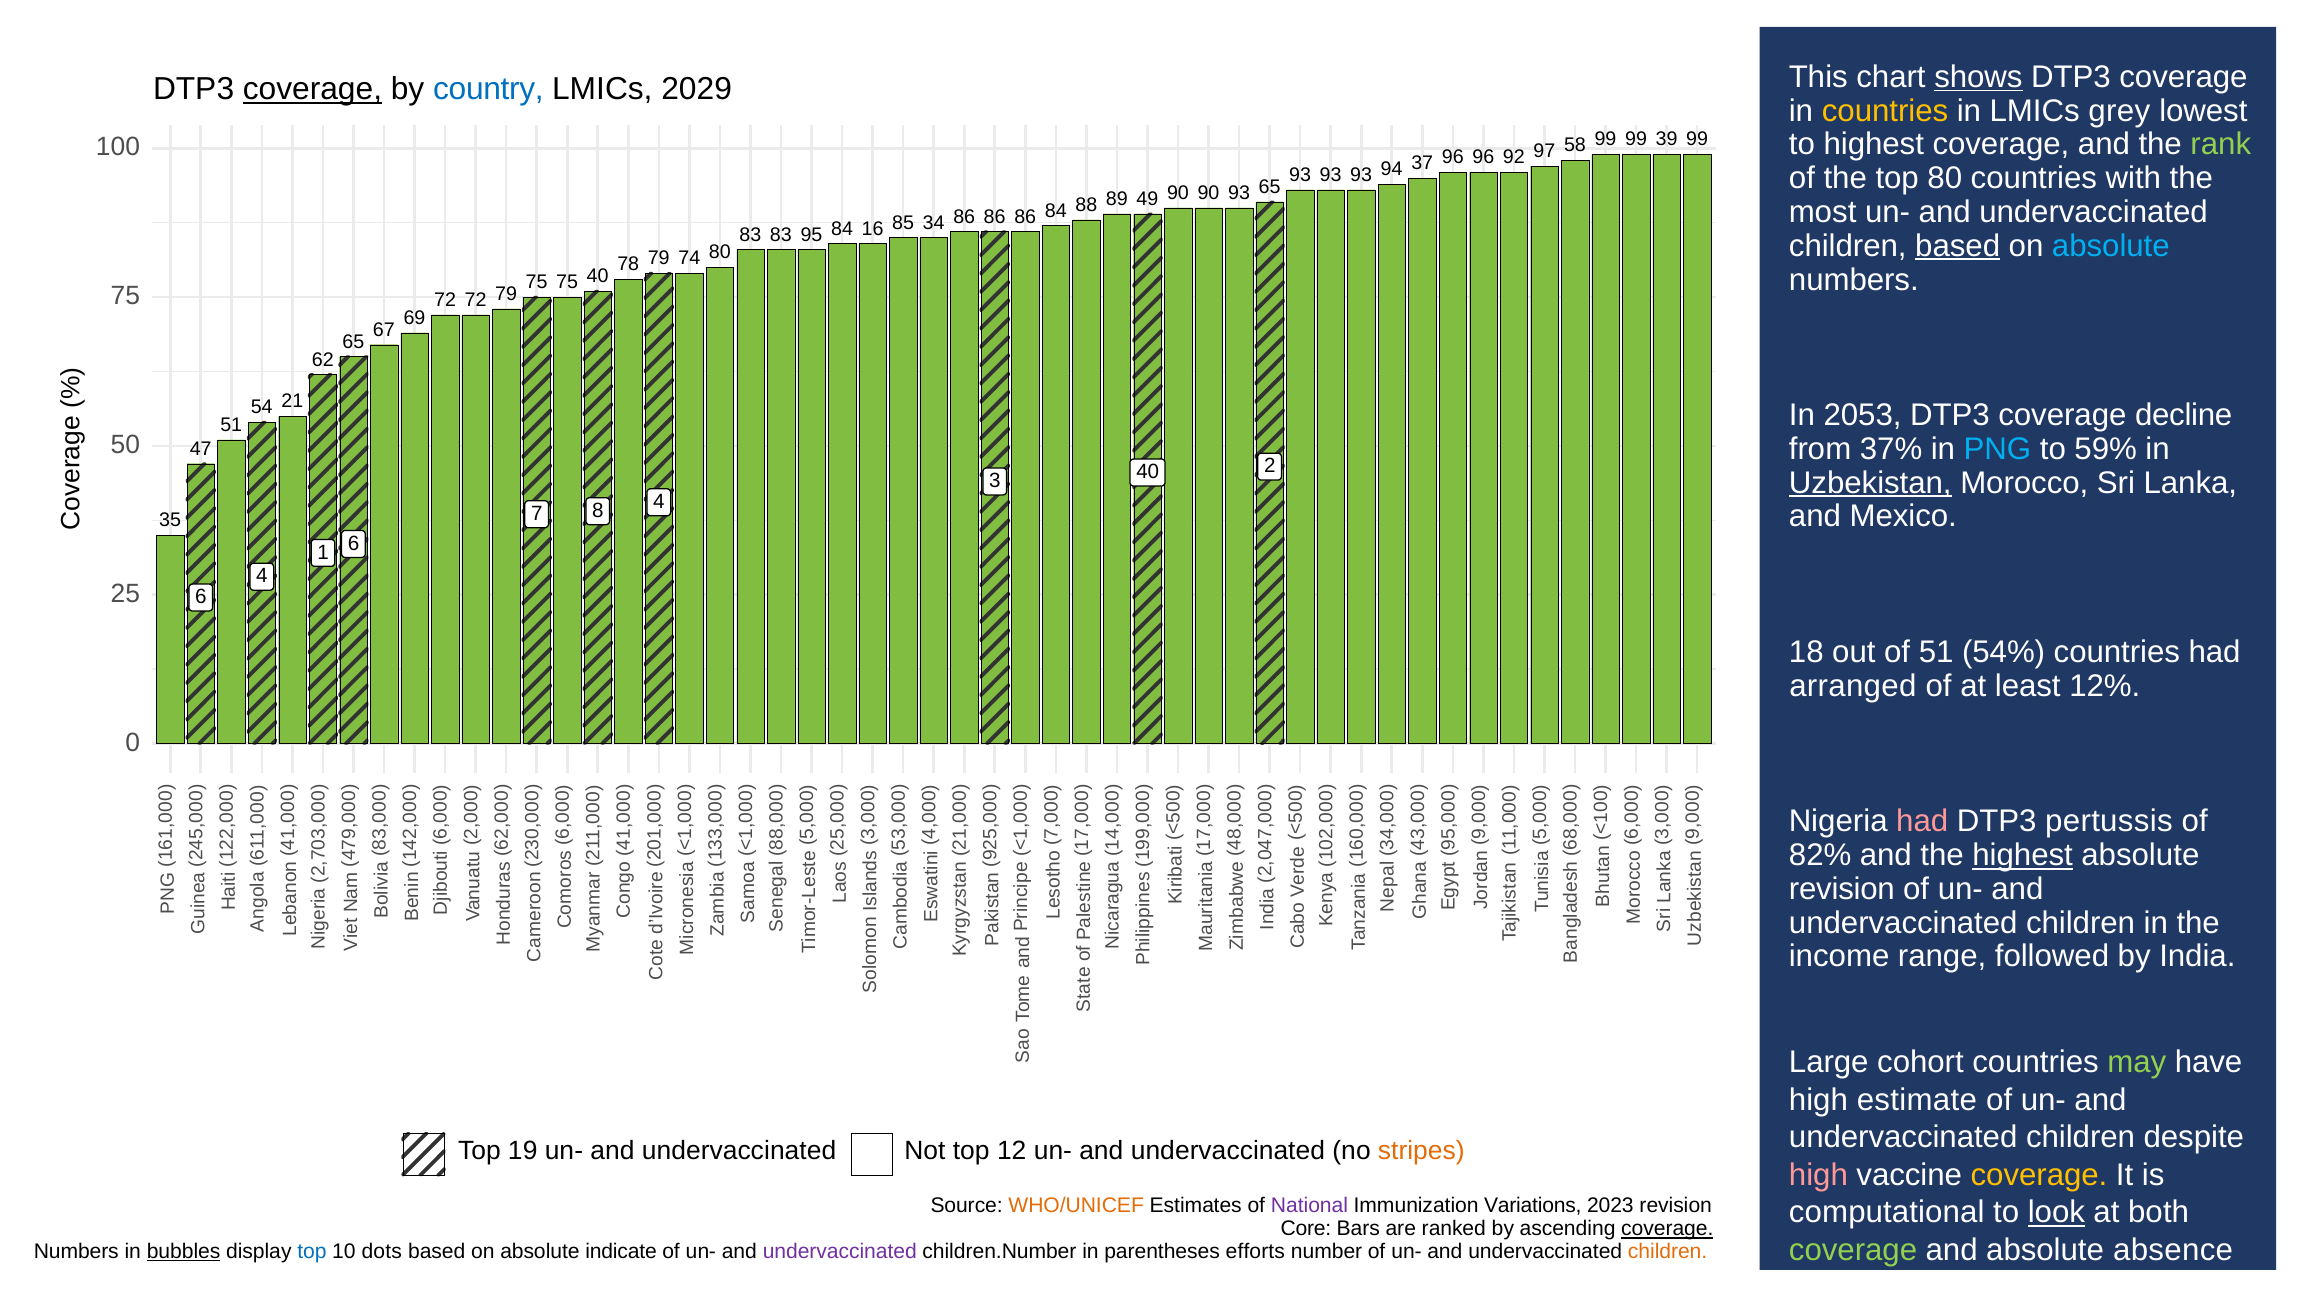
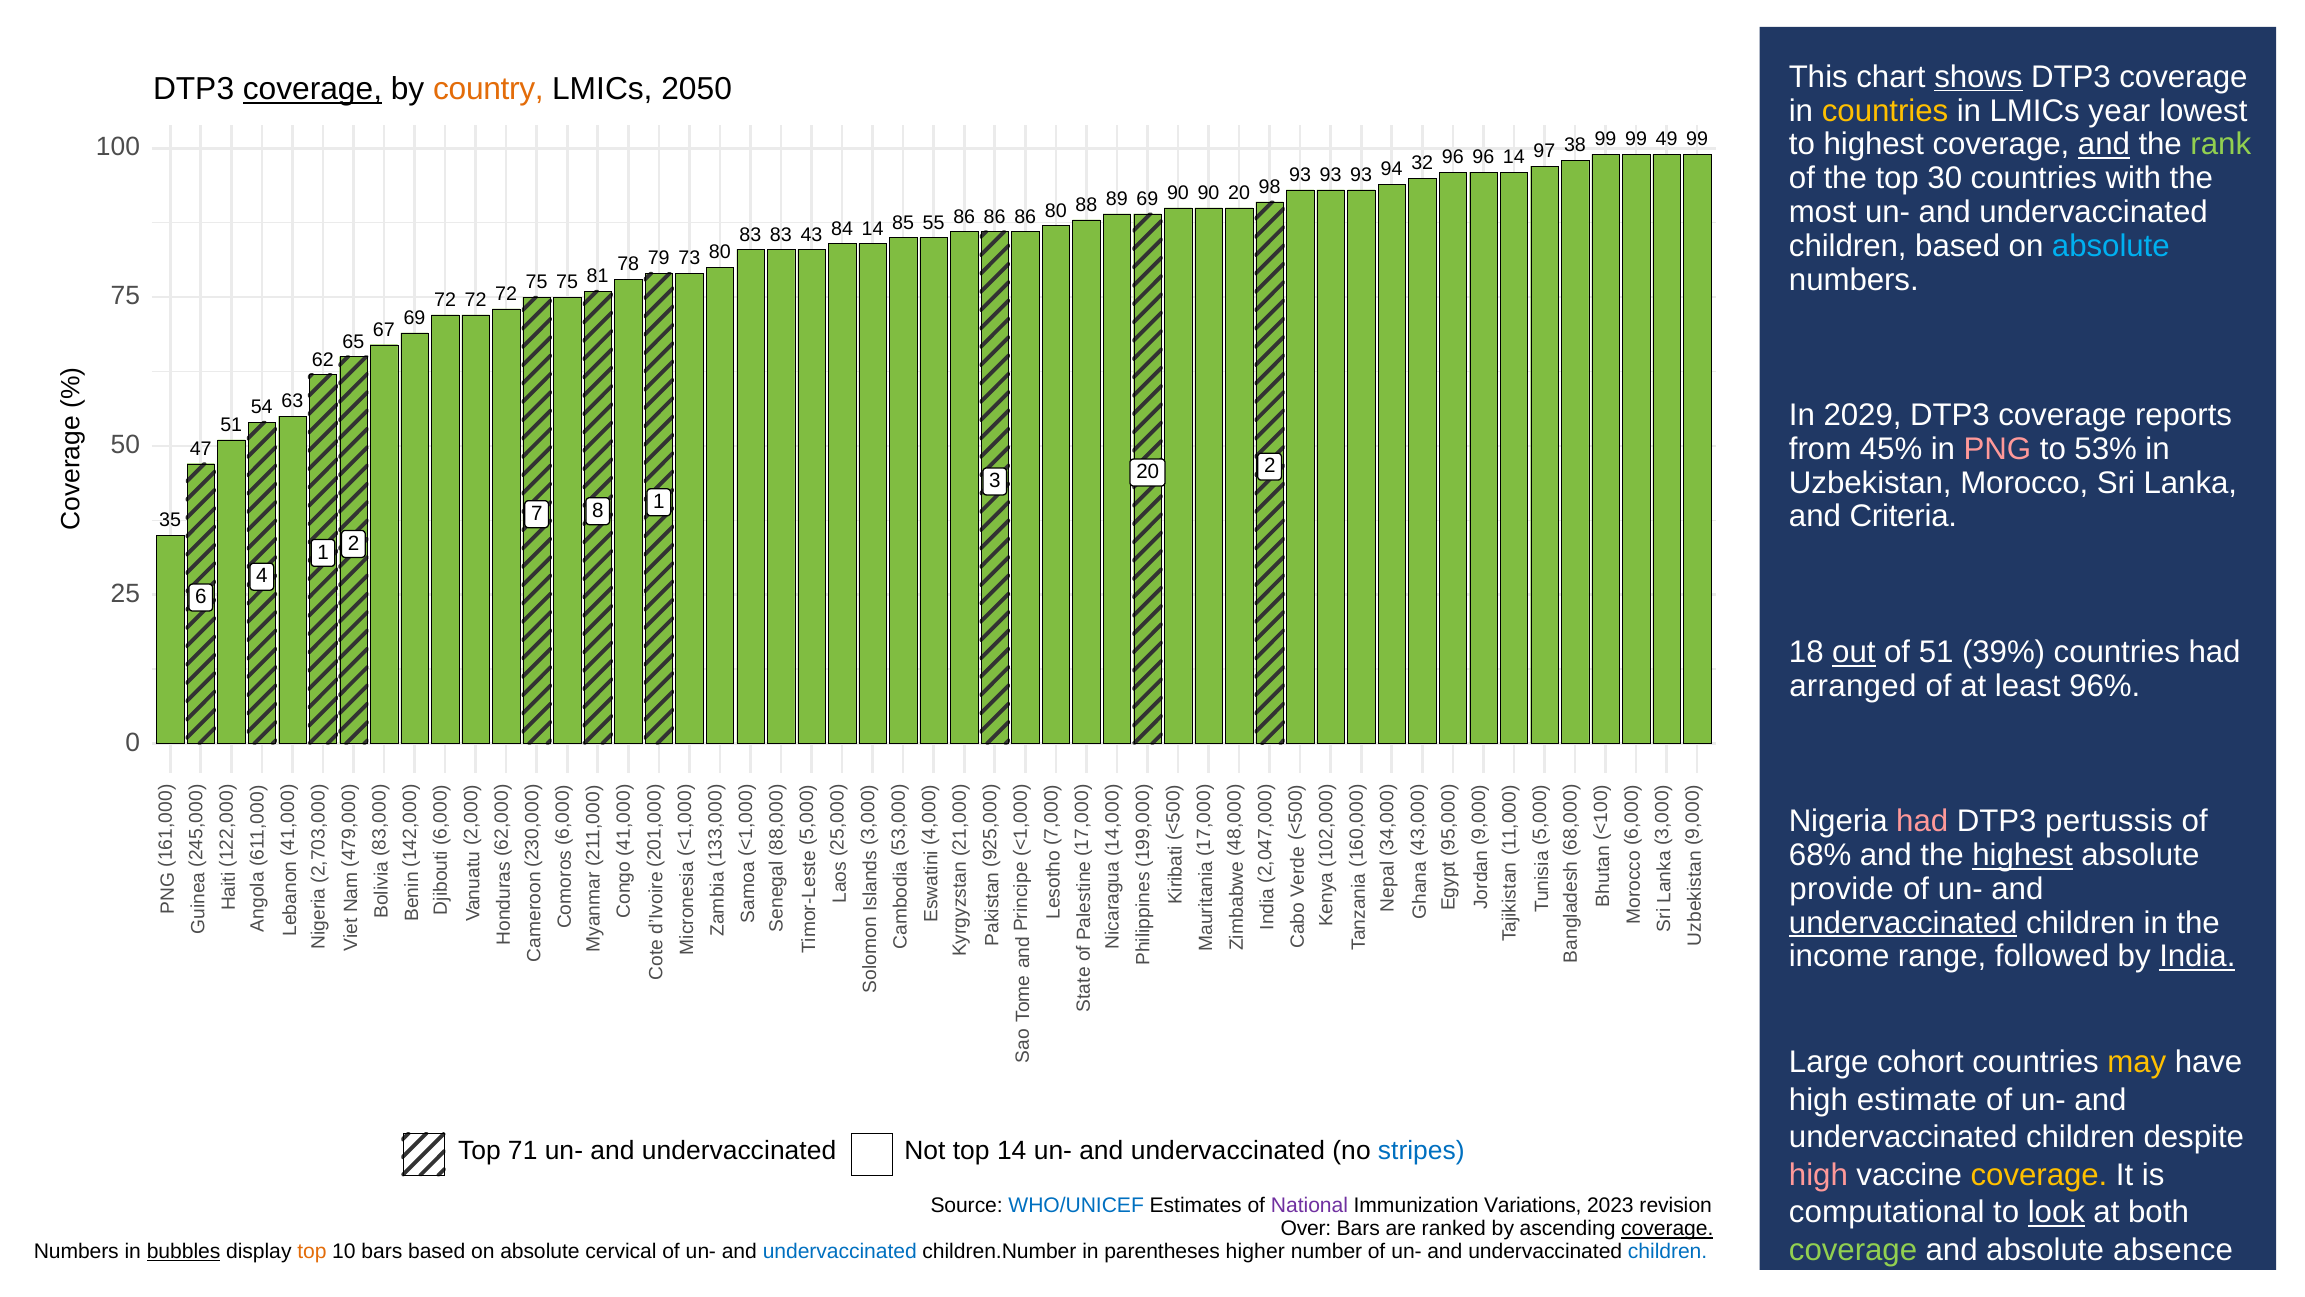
country colour: blue -> orange
2029: 2029 -> 2050
grey: grey -> year
39: 39 -> 49
and at (2104, 145) underline: none -> present
58: 58 -> 38
top 80: 80 -> 30
37: 37 -> 32
96 92: 92 -> 14
90 65: 65 -> 98
89 93: 93 -> 20
86 84: 84 -> 80
88 49: 49 -> 69
95: 95 -> 43
84 16: 16 -> 14
34: 34 -> 55
based at (1958, 246) underline: present -> none
74: 74 -> 73
75 40: 40 -> 81
72 72 79: 79 -> 72
21: 21 -> 63
2053: 2053 -> 2029
decline: decline -> reports
37%: 37% -> 45%
PNG colour: light blue -> pink
59%: 59% -> 53%
Uzbekistan underline: present -> none
3 40: 40 -> 20
Mexico: Mexico -> Criteria
8 4: 4 -> 1
6 at (354, 543): 6 -> 2
out underline: none -> present
54%: 54% -> 39%
12%: 12% -> 96%
82%: 82% -> 68%
revision at (1842, 889): revision -> provide
undervaccinated at (1903, 922) underline: none -> present
India underline: none -> present
may colour: light green -> yellow
19: 19 -> 71
top 12: 12 -> 14
stripes colour: orange -> blue
WHO/UNICEF colour: orange -> blue
Core: Core -> Over
top at (312, 1251) colour: blue -> orange
10 dots: dots -> bars
indicate: indicate -> cervical
undervaccinated at (840, 1251) colour: purple -> blue
efforts: efforts -> higher
children at (1668, 1251) colour: orange -> blue
